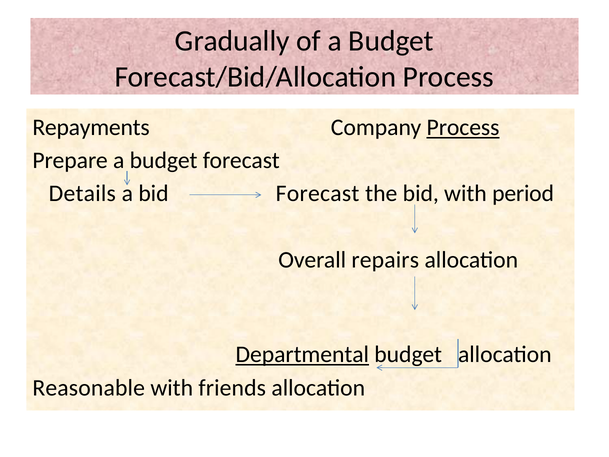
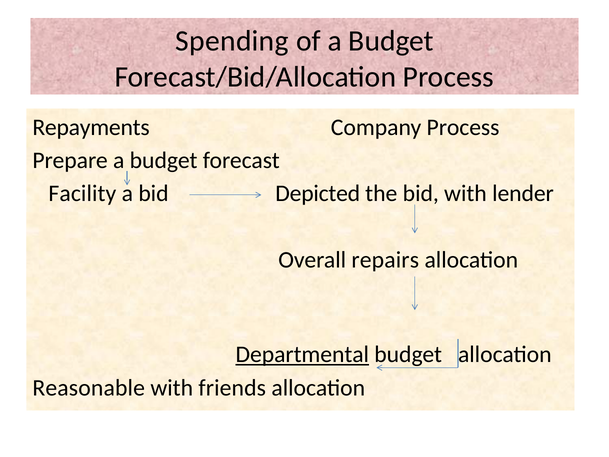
Gradually: Gradually -> Spending
Process at (463, 127) underline: present -> none
Details: Details -> Facility
bid Forecast: Forecast -> Depicted
period: period -> lender
